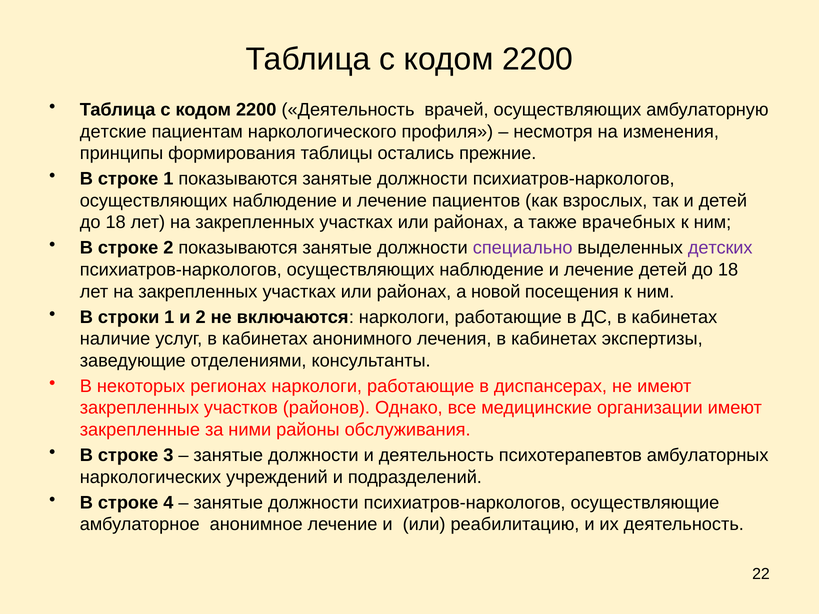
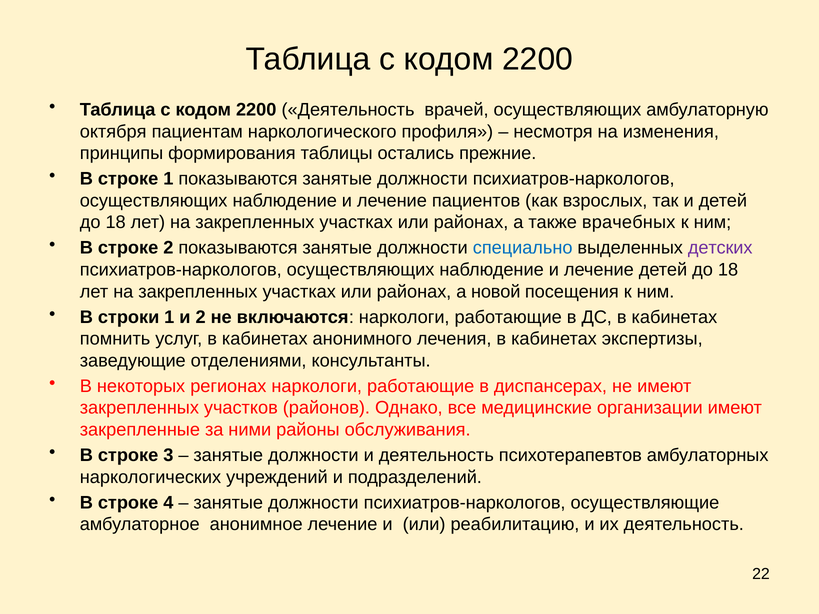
детские: детские -> октября
специально colour: purple -> blue
наличие: наличие -> помнить
